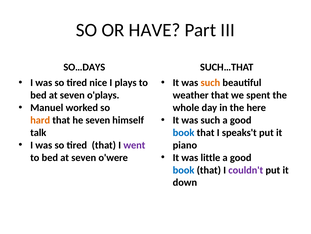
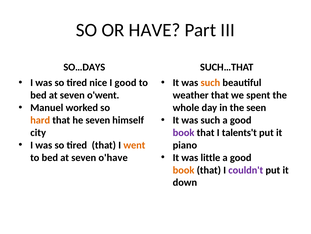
I plays: plays -> good
o'plays: o'plays -> o'went
here: here -> seen
talk: talk -> city
book at (184, 132) colour: blue -> purple
speaks't: speaks't -> talents't
went colour: purple -> orange
o'were: o'were -> o'have
book at (184, 170) colour: blue -> orange
